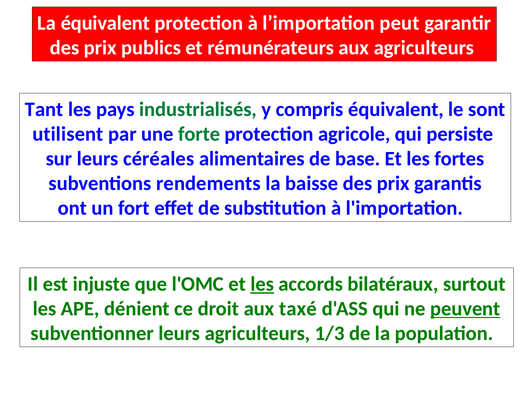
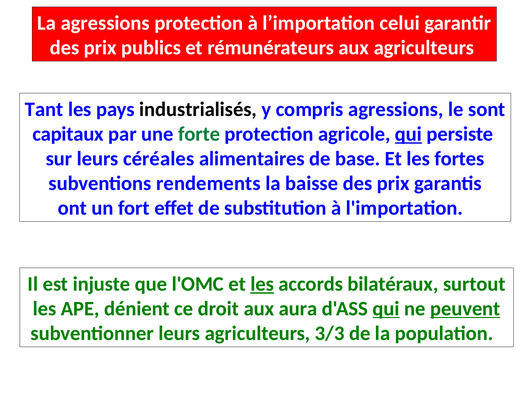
La équivalent: équivalent -> agressions
peut: peut -> celui
industrialisés colour: green -> black
compris équivalent: équivalent -> agressions
utilisent: utilisent -> capitaux
qui at (408, 134) underline: none -> present
taxé: taxé -> aura
qui at (386, 309) underline: none -> present
1/3: 1/3 -> 3/3
